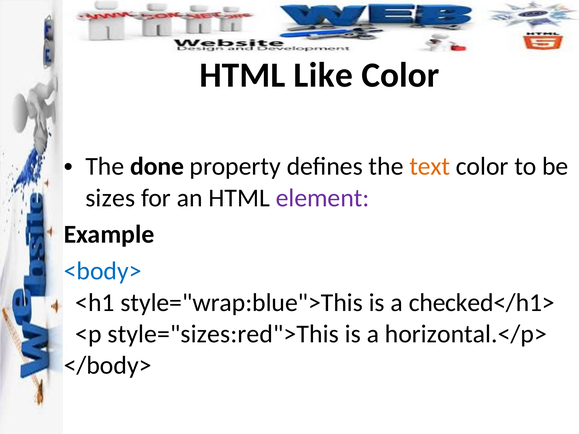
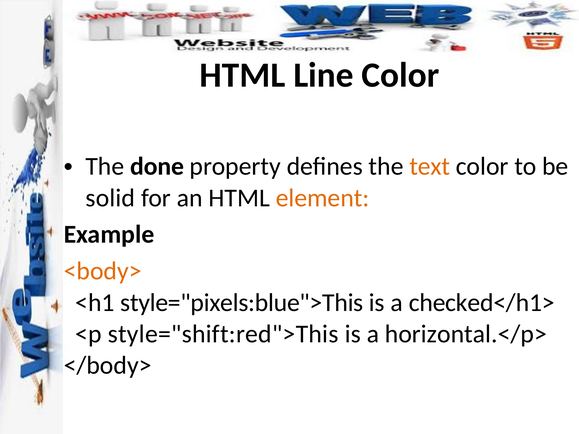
Like: Like -> Line
sizes: sizes -> solid
element colour: purple -> orange
<body> colour: blue -> orange
style="wrap:blue">This: style="wrap:blue">This -> style="pixels:blue">This
style="sizes:red">This: style="sizes:red">This -> style="shift:red">This
